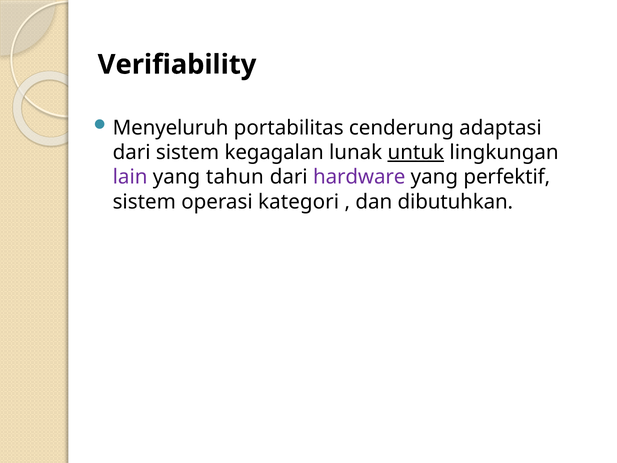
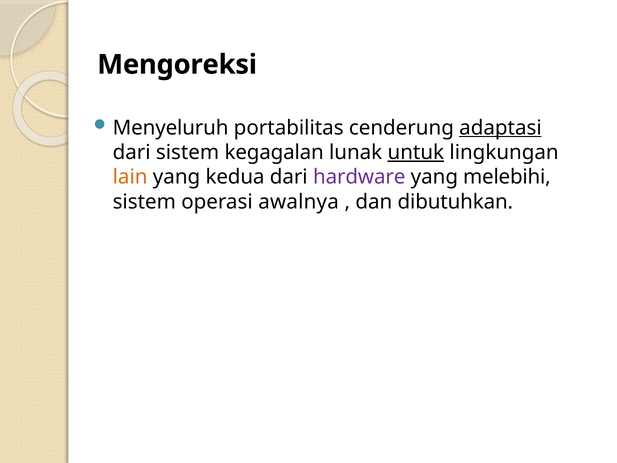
Verifiability: Verifiability -> Mengoreksi
adaptasi underline: none -> present
lain colour: purple -> orange
tahun: tahun -> kedua
perfektif: perfektif -> melebihi
kategori: kategori -> awalnya
